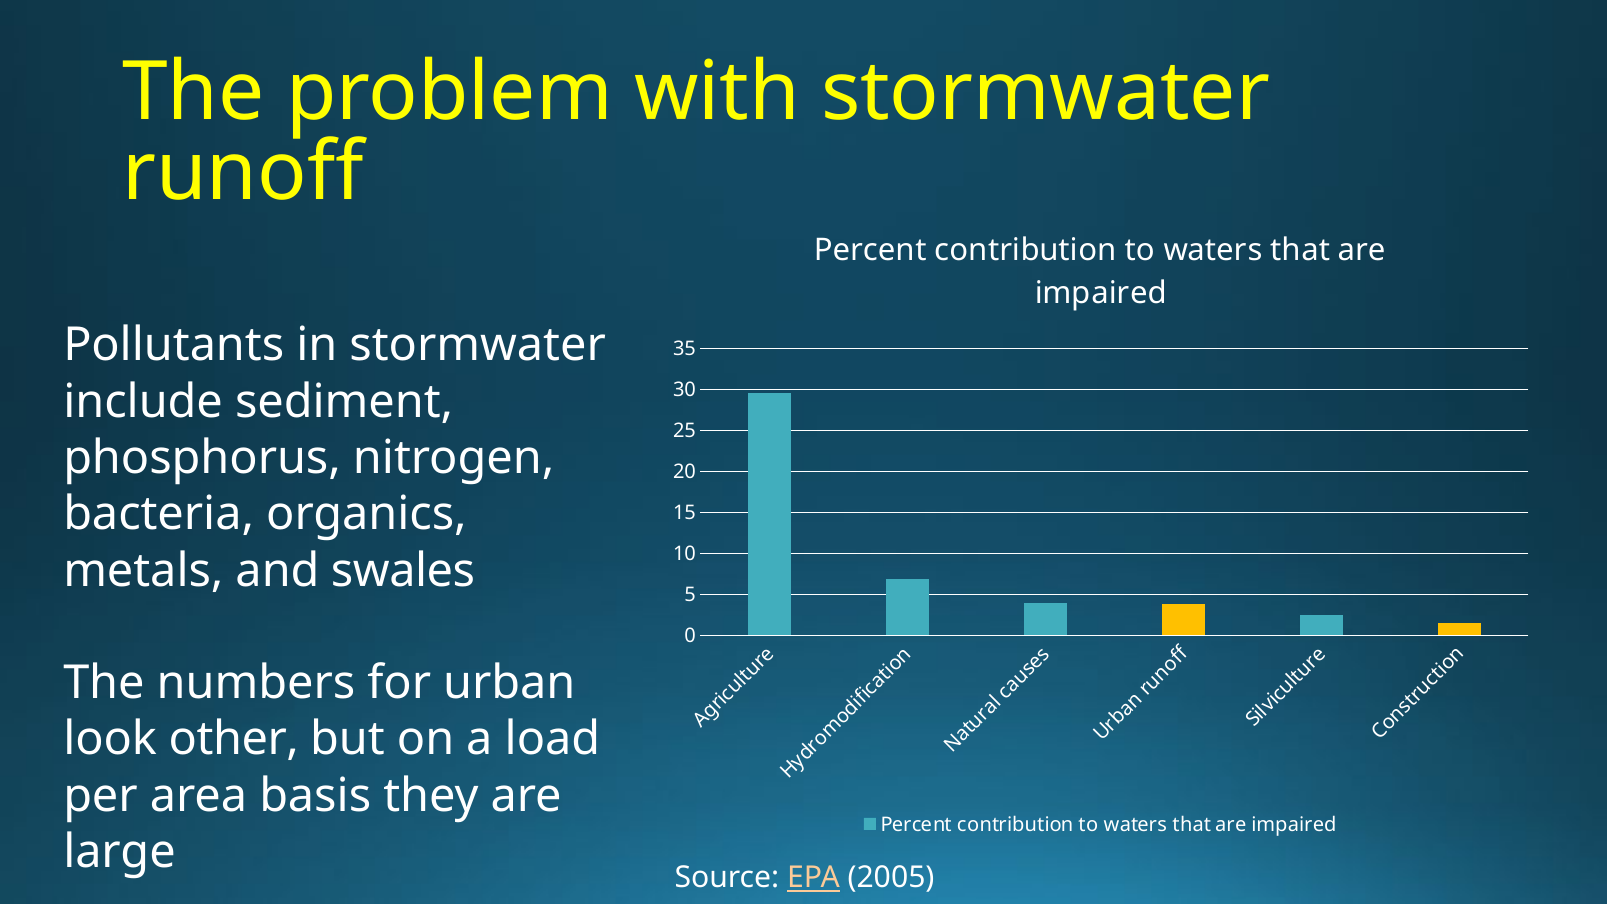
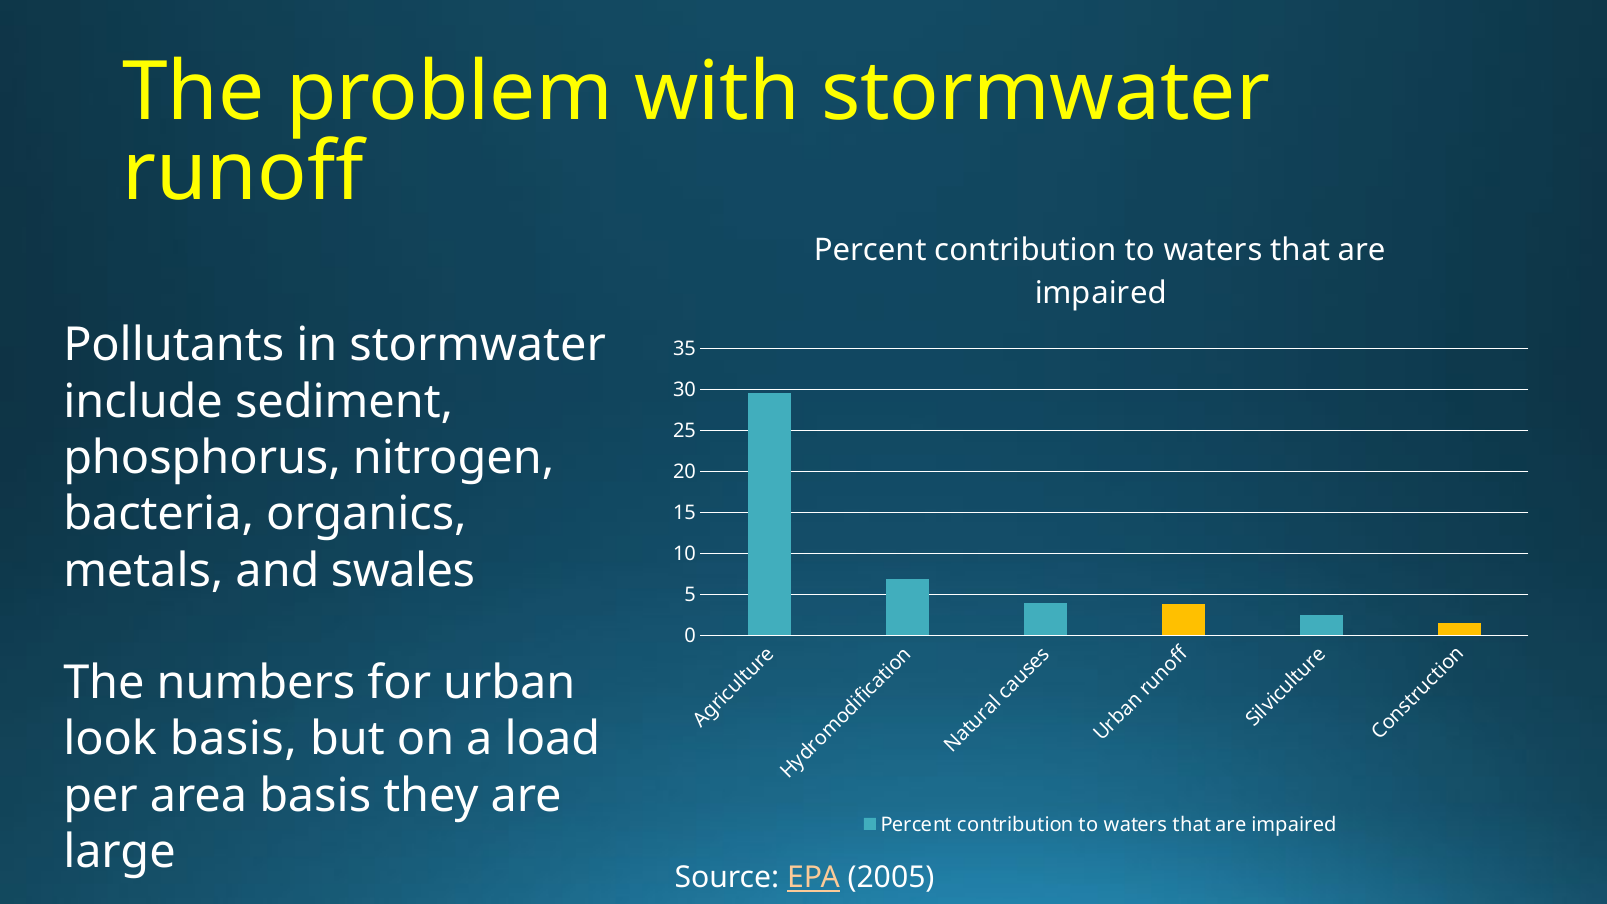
look other: other -> basis
